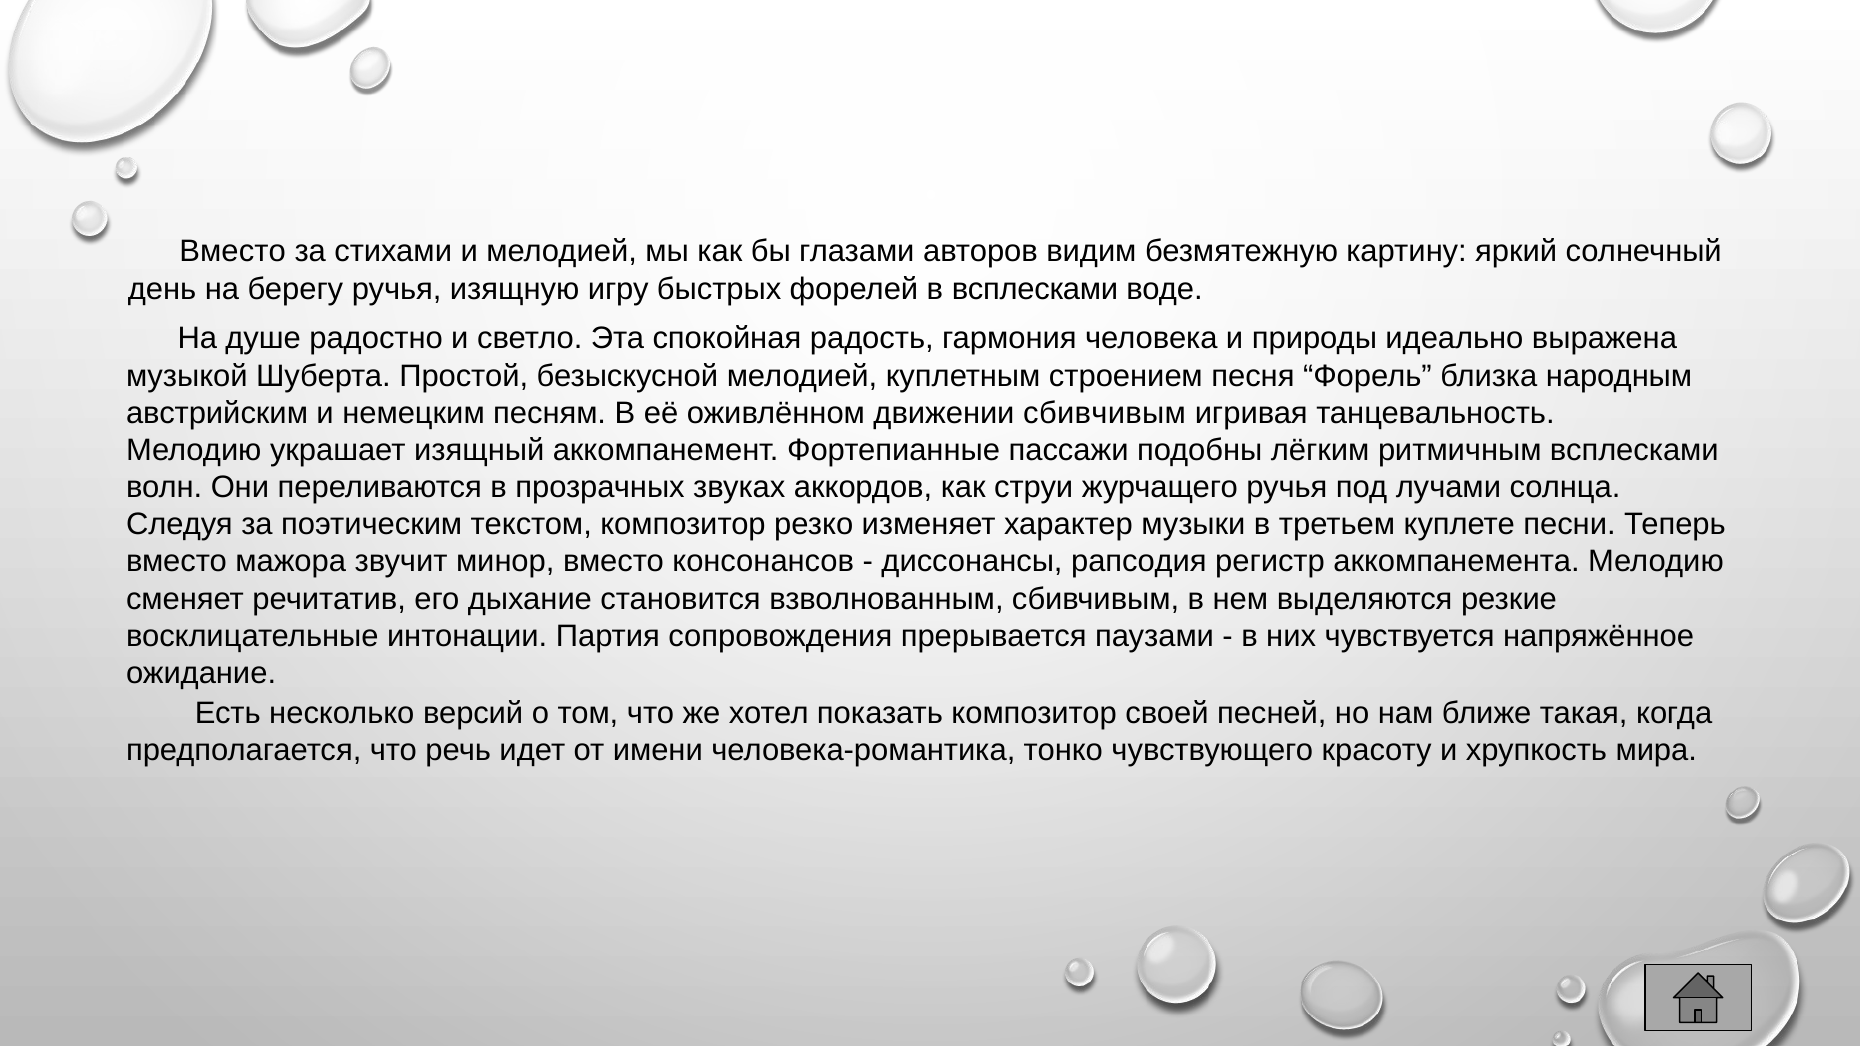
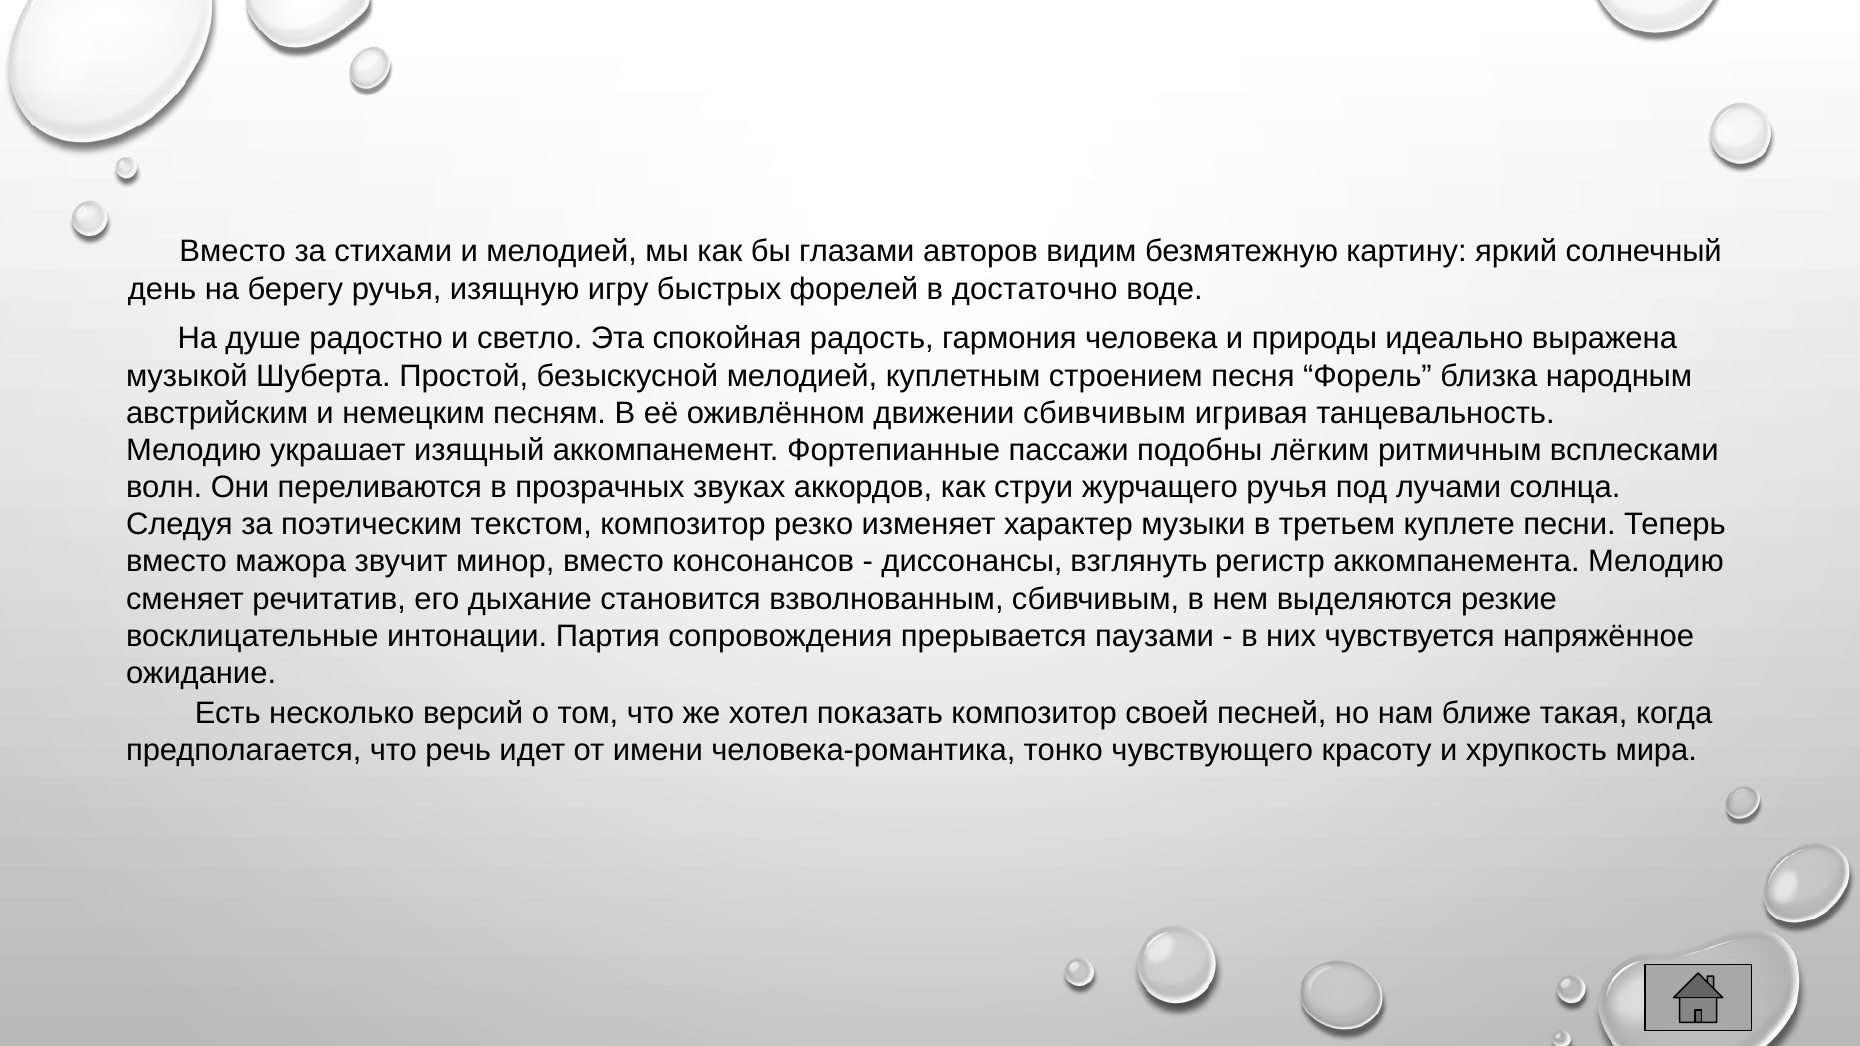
в всплесками: всплесками -> достаточно
рапсодия: рапсодия -> взглянуть
